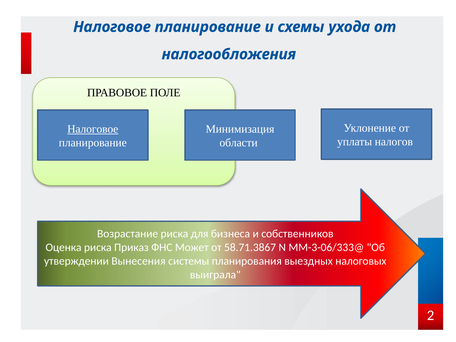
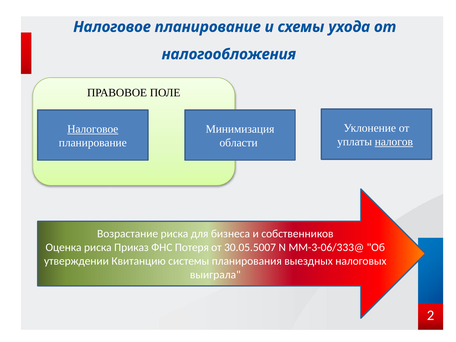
налогов underline: none -> present
Может: Может -> Потеря
58.71.3867: 58.71.3867 -> 30.05.5007
Вынесения: Вынесения -> Квитанцию
